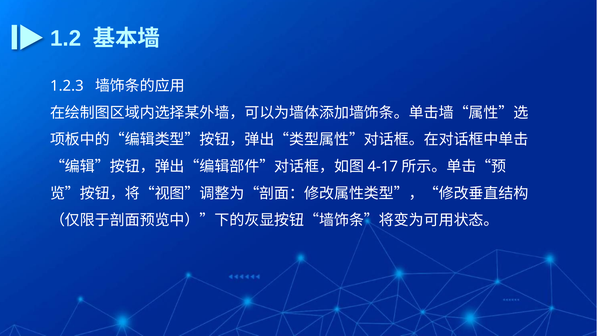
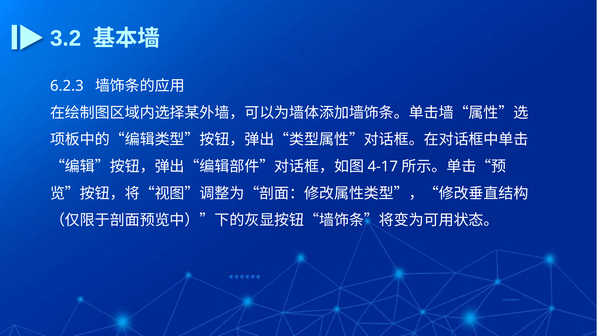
1.2: 1.2 -> 3.2
1.2.3: 1.2.3 -> 6.2.3
